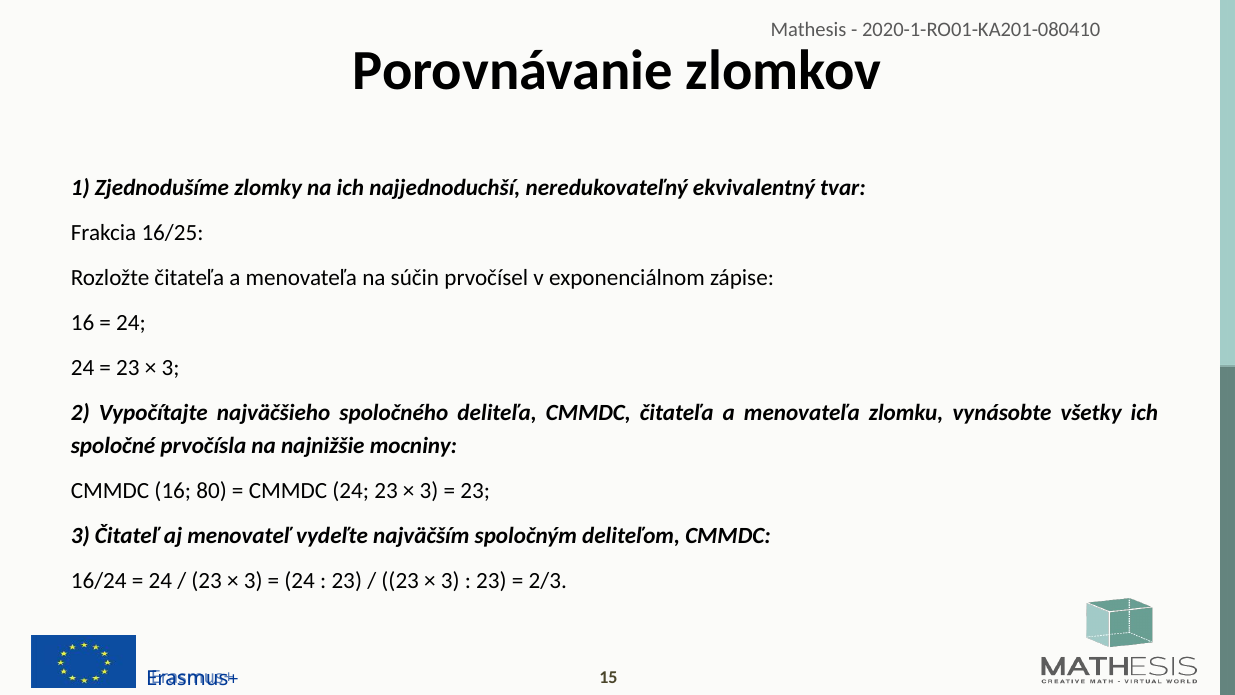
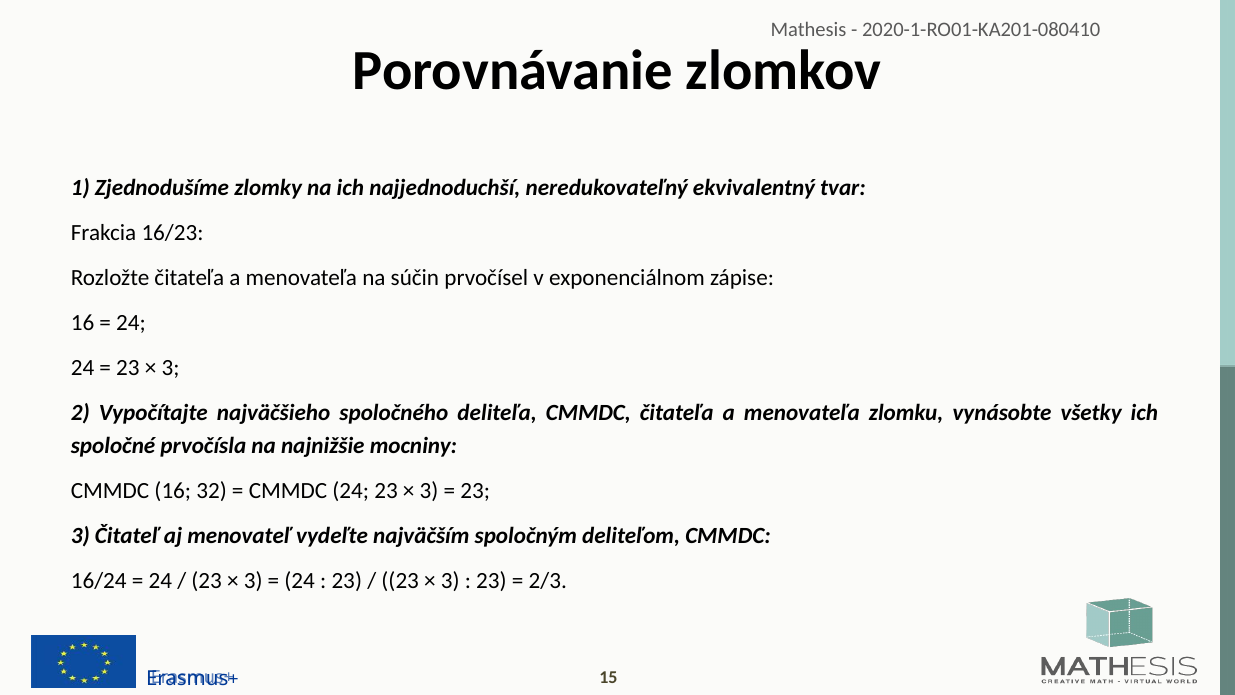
16/25: 16/25 -> 16/23
80: 80 -> 32
